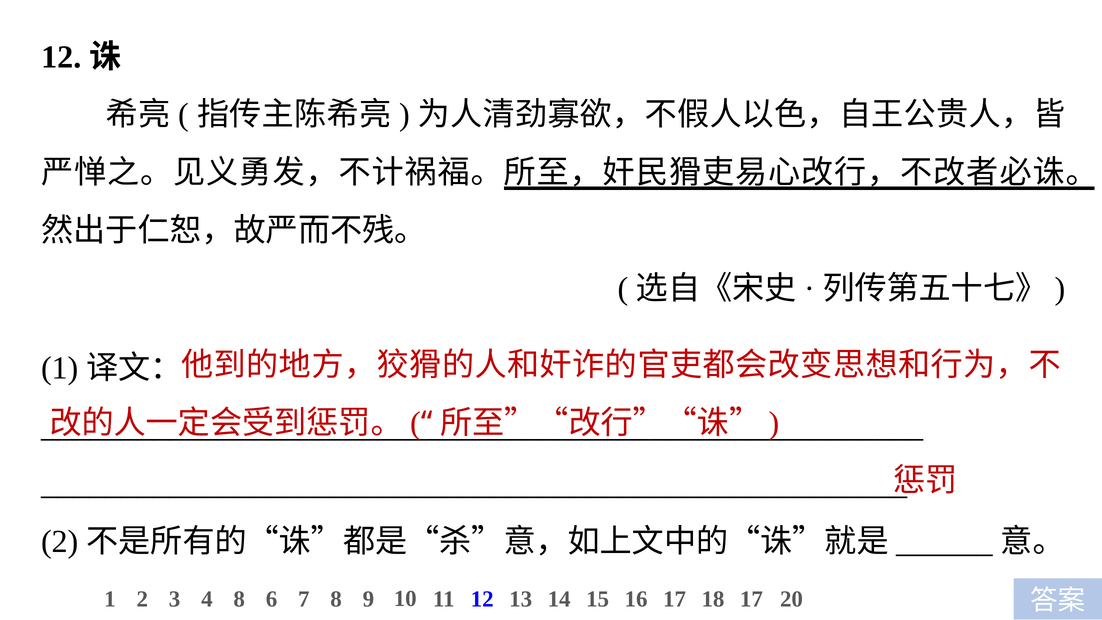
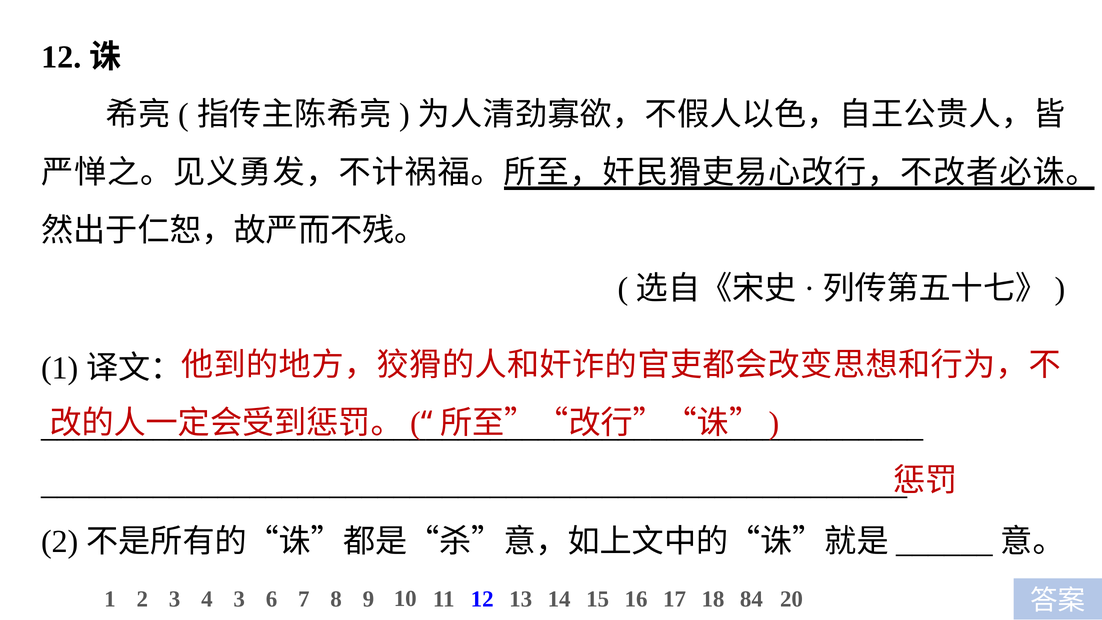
4 8: 8 -> 3
18 17: 17 -> 84
